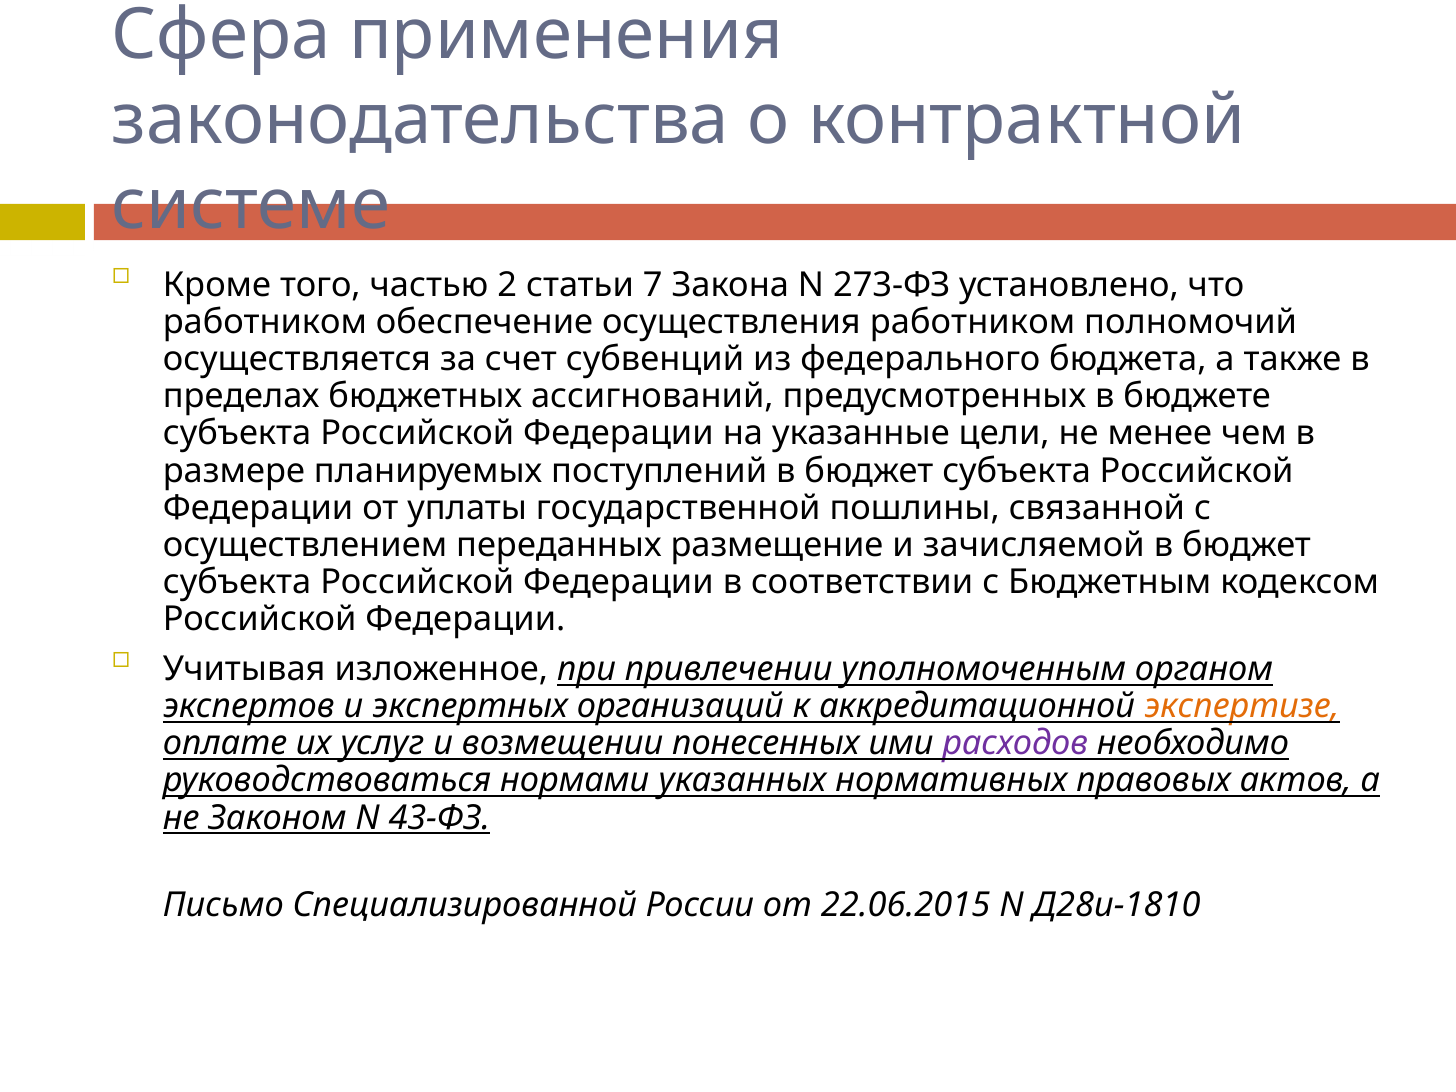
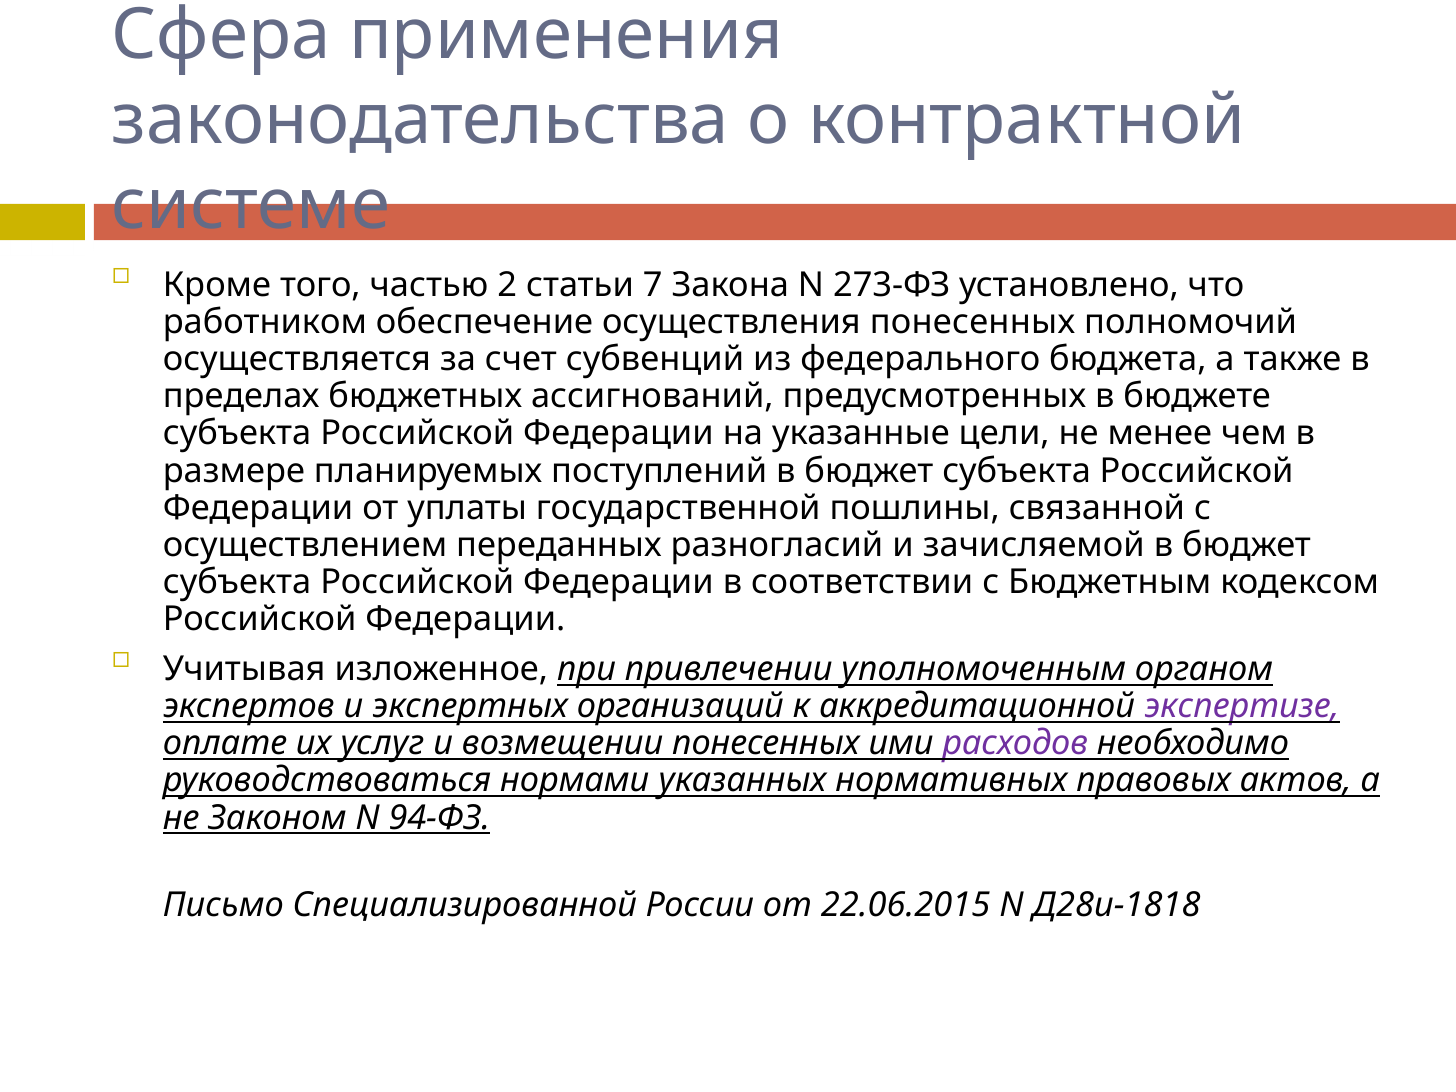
осуществления работником: работником -> понесенных
размещение: размещение -> разногласий
экспертизе colour: orange -> purple
43-ФЗ: 43-ФЗ -> 94-ФЗ
Д28и-1810: Д28и-1810 -> Д28и-1818
